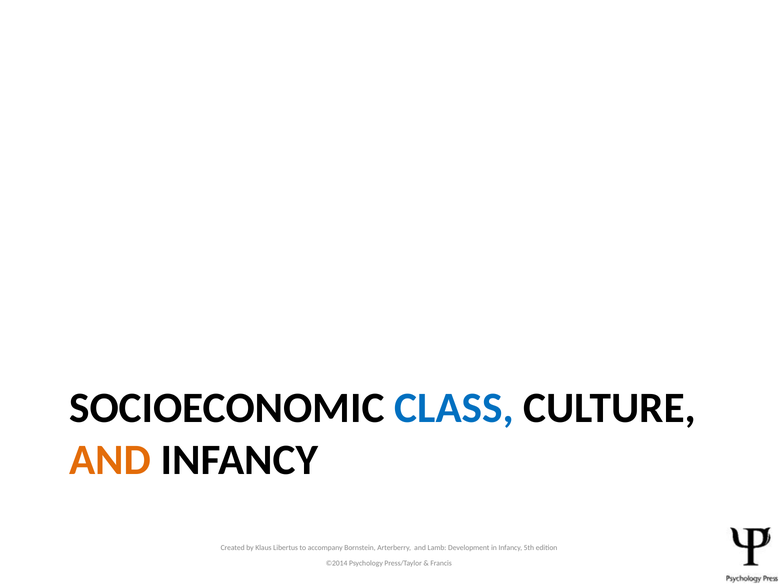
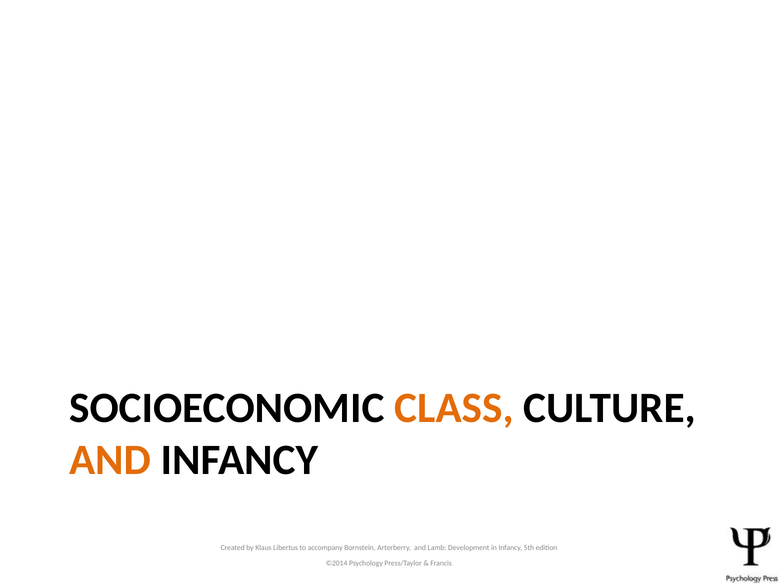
CLASS colour: blue -> orange
